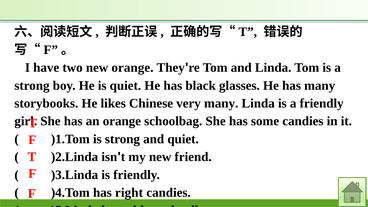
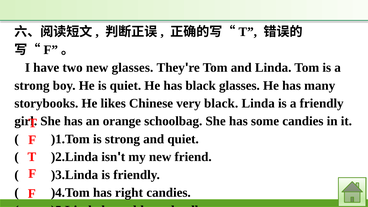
new orange: orange -> glasses
very many: many -> black
